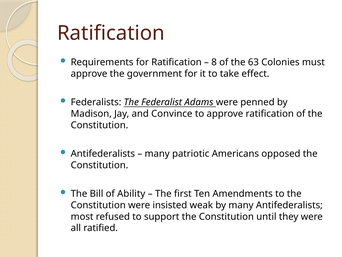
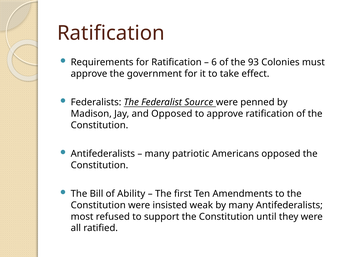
8: 8 -> 6
63: 63 -> 93
Adams: Adams -> Source
and Convince: Convince -> Opposed
